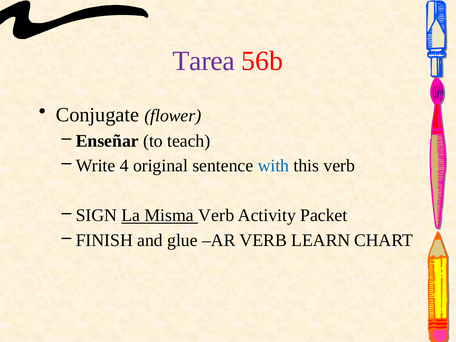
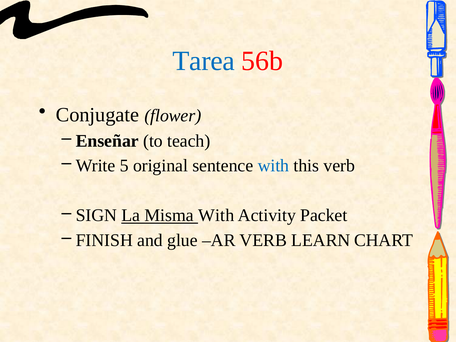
Tarea colour: purple -> blue
4: 4 -> 5
Misma Verb: Verb -> With
